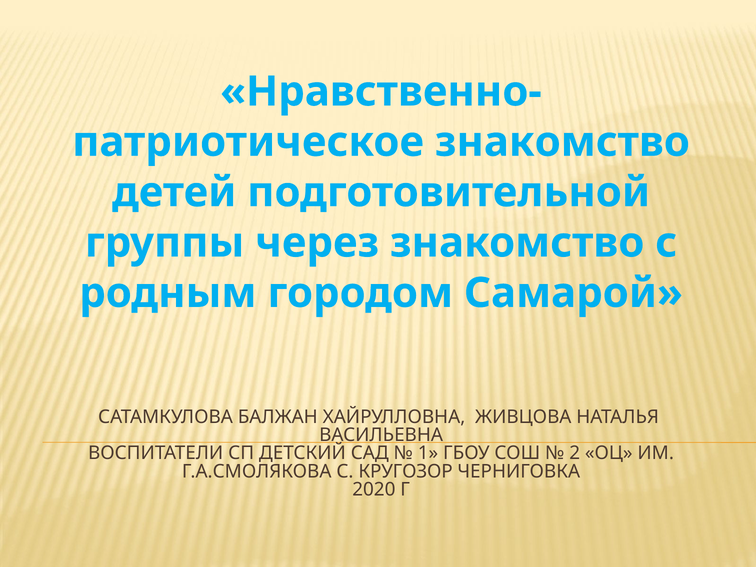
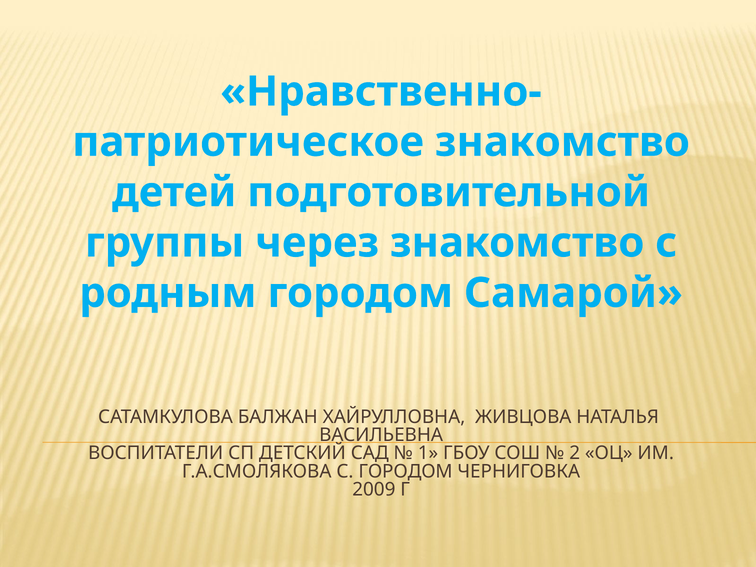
С КРУГОЗОР: КРУГОЗОР -> ГОРОДОМ
2020: 2020 -> 2009
